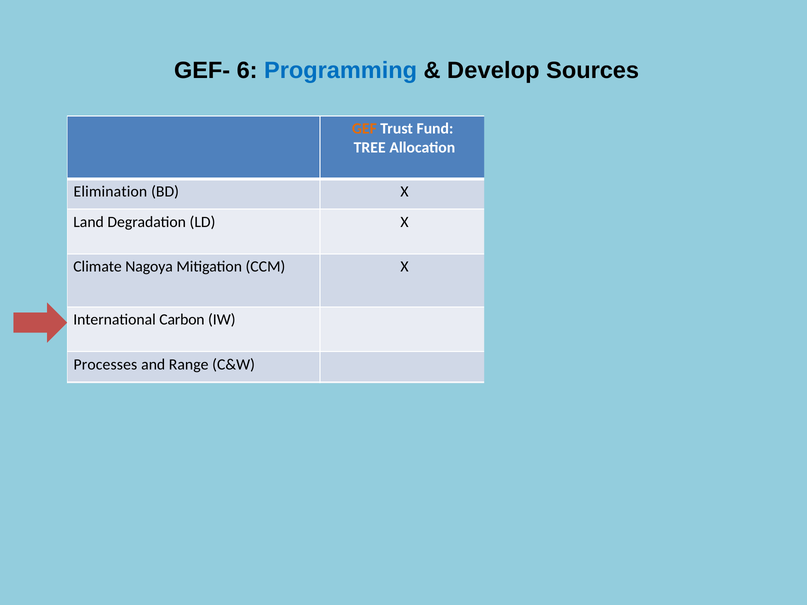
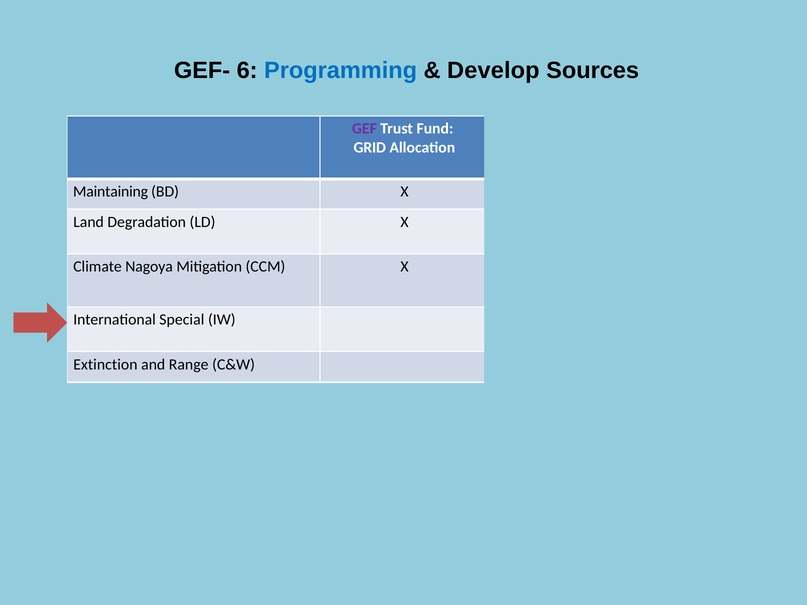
GEF at (364, 129) colour: orange -> purple
TREE: TREE -> GRID
Elimination: Elimination -> Maintaining
Carbon: Carbon -> Special
Processes: Processes -> Extinction
